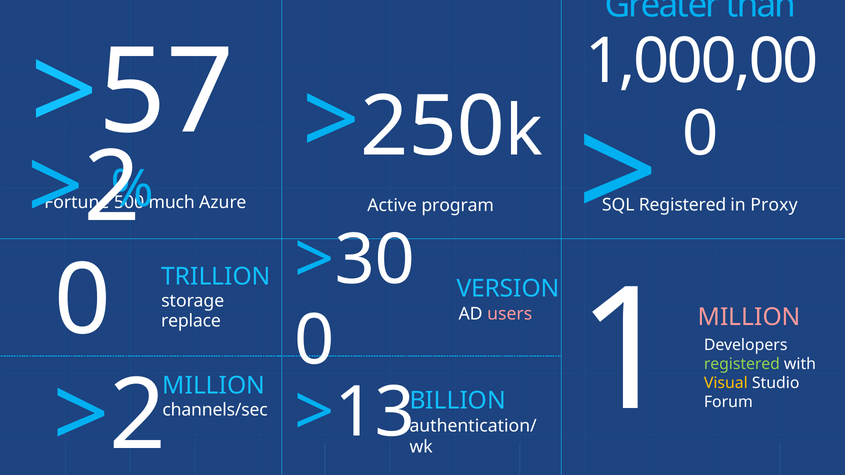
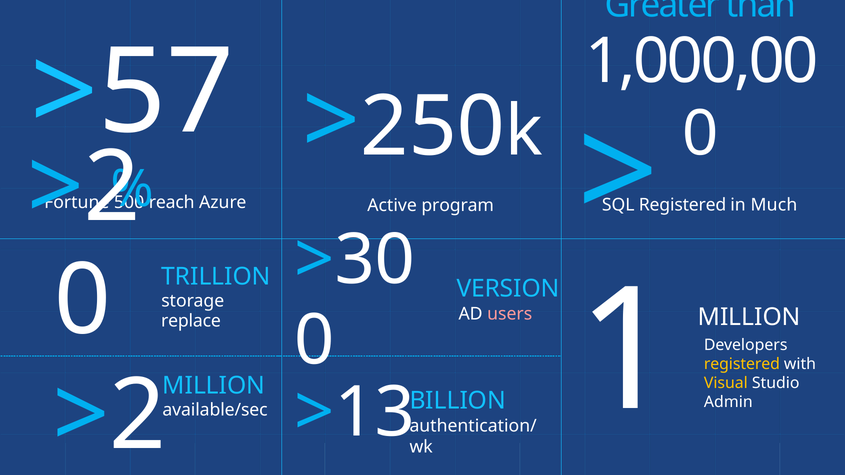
much: much -> reach
Proxy: Proxy -> Much
MILLION at (749, 317) colour: pink -> white
registered at (742, 364) colour: light green -> yellow
Forum: Forum -> Admin
channels/sec: channels/sec -> available/sec
